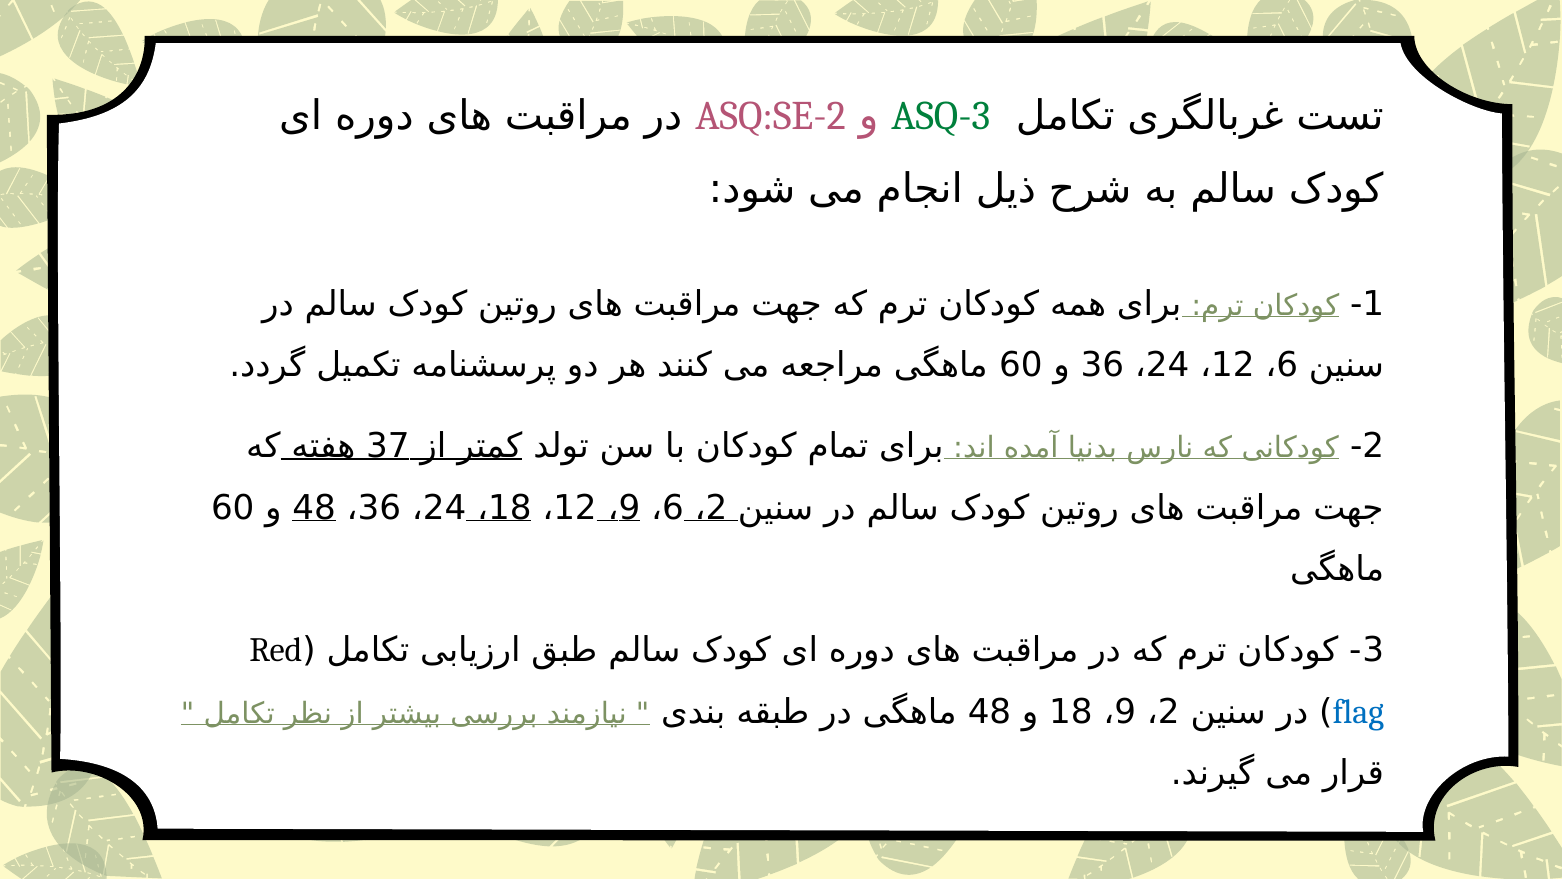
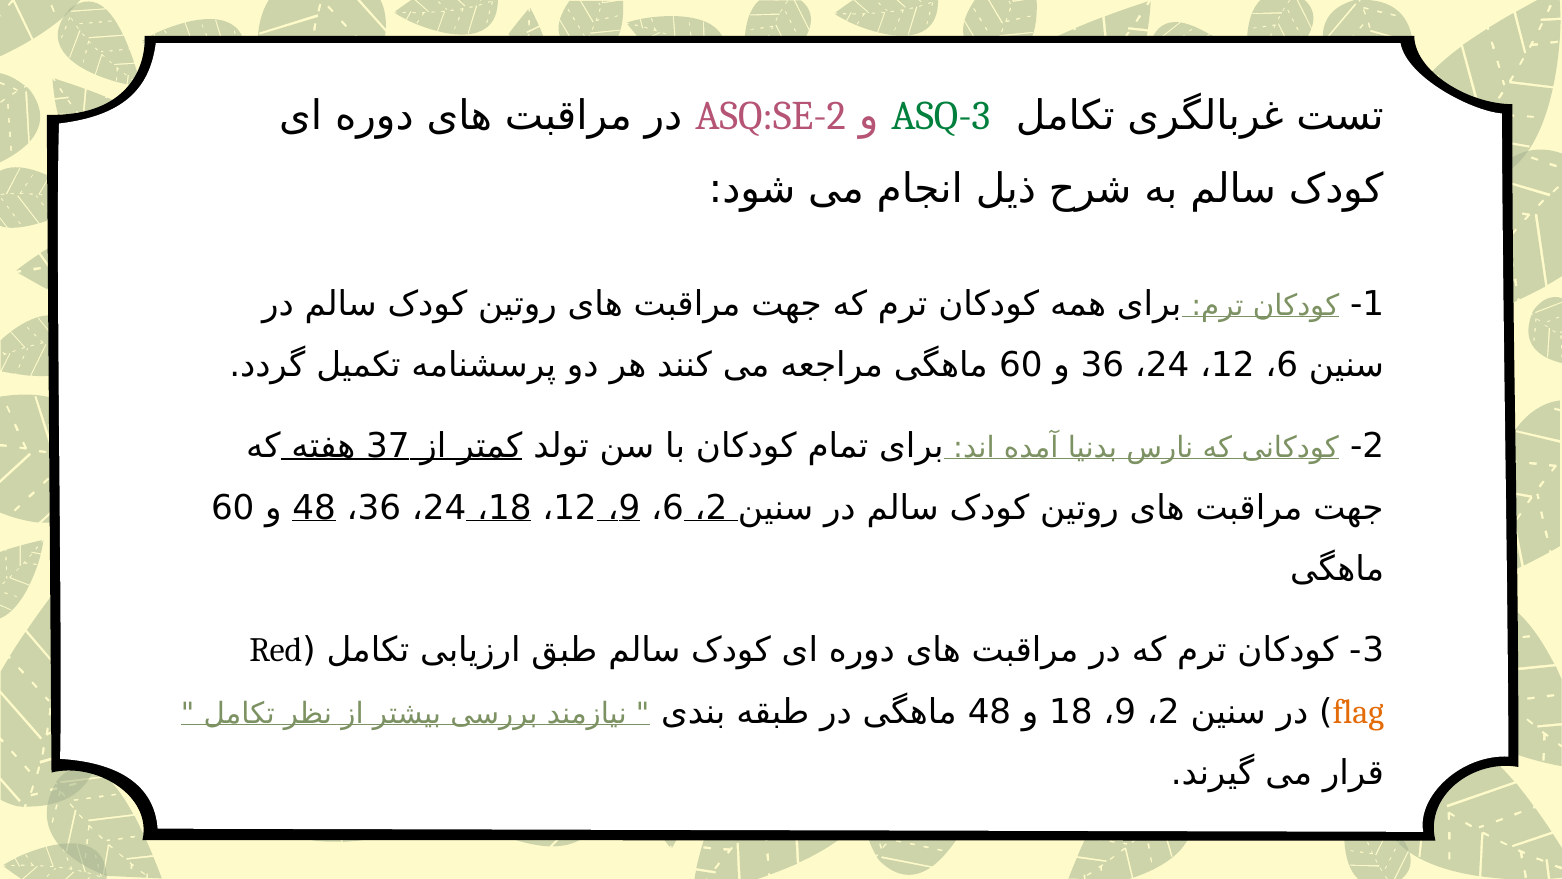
flag colour: blue -> orange
